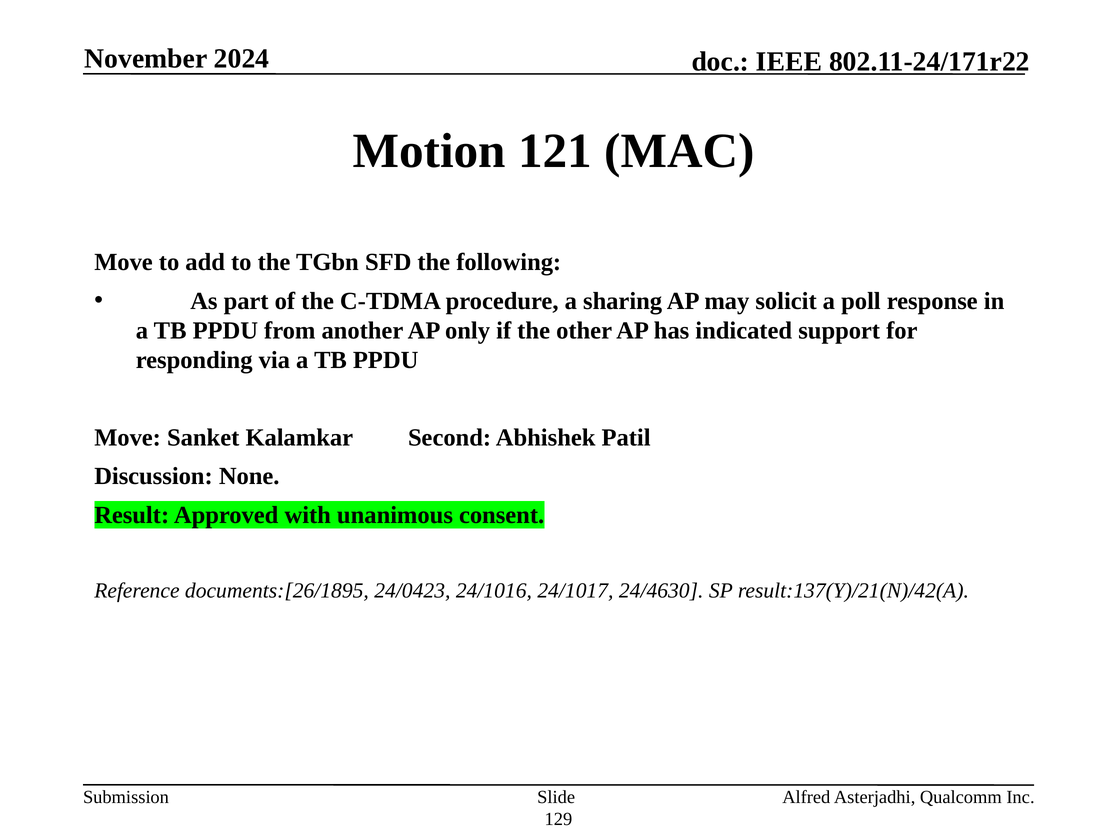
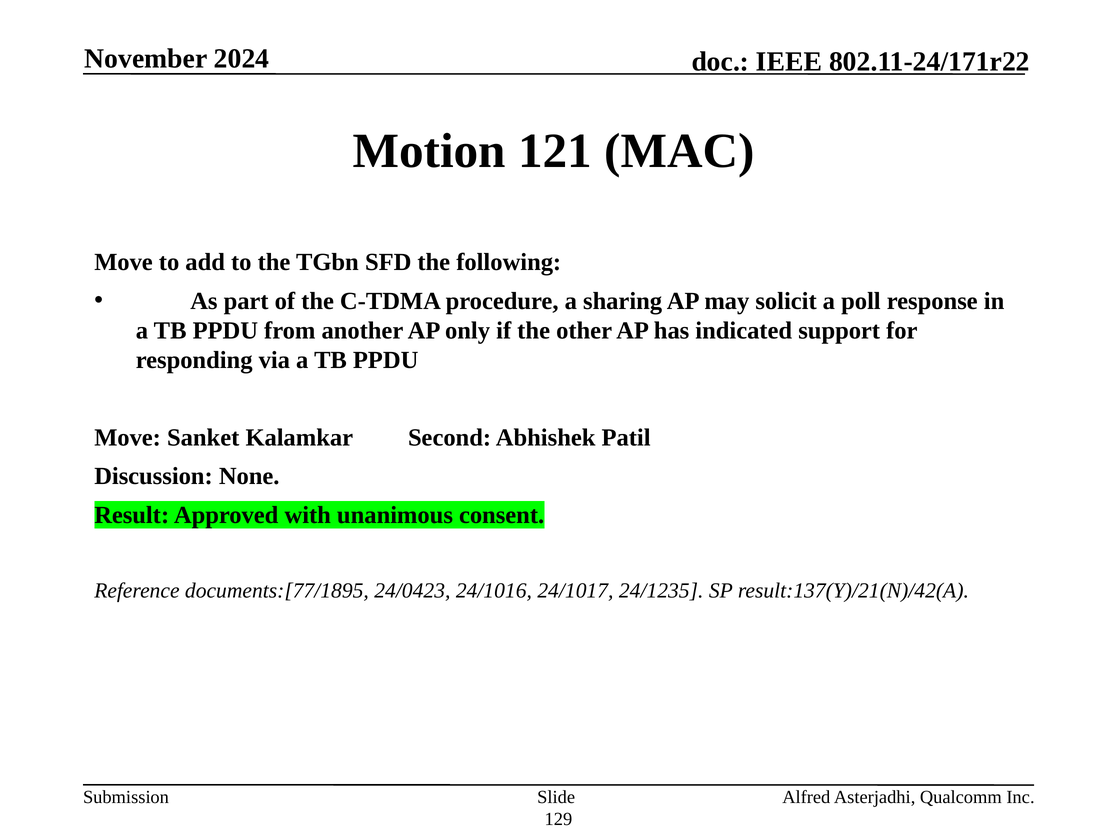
documents:[26/1895: documents:[26/1895 -> documents:[77/1895
24/4630: 24/4630 -> 24/1235
